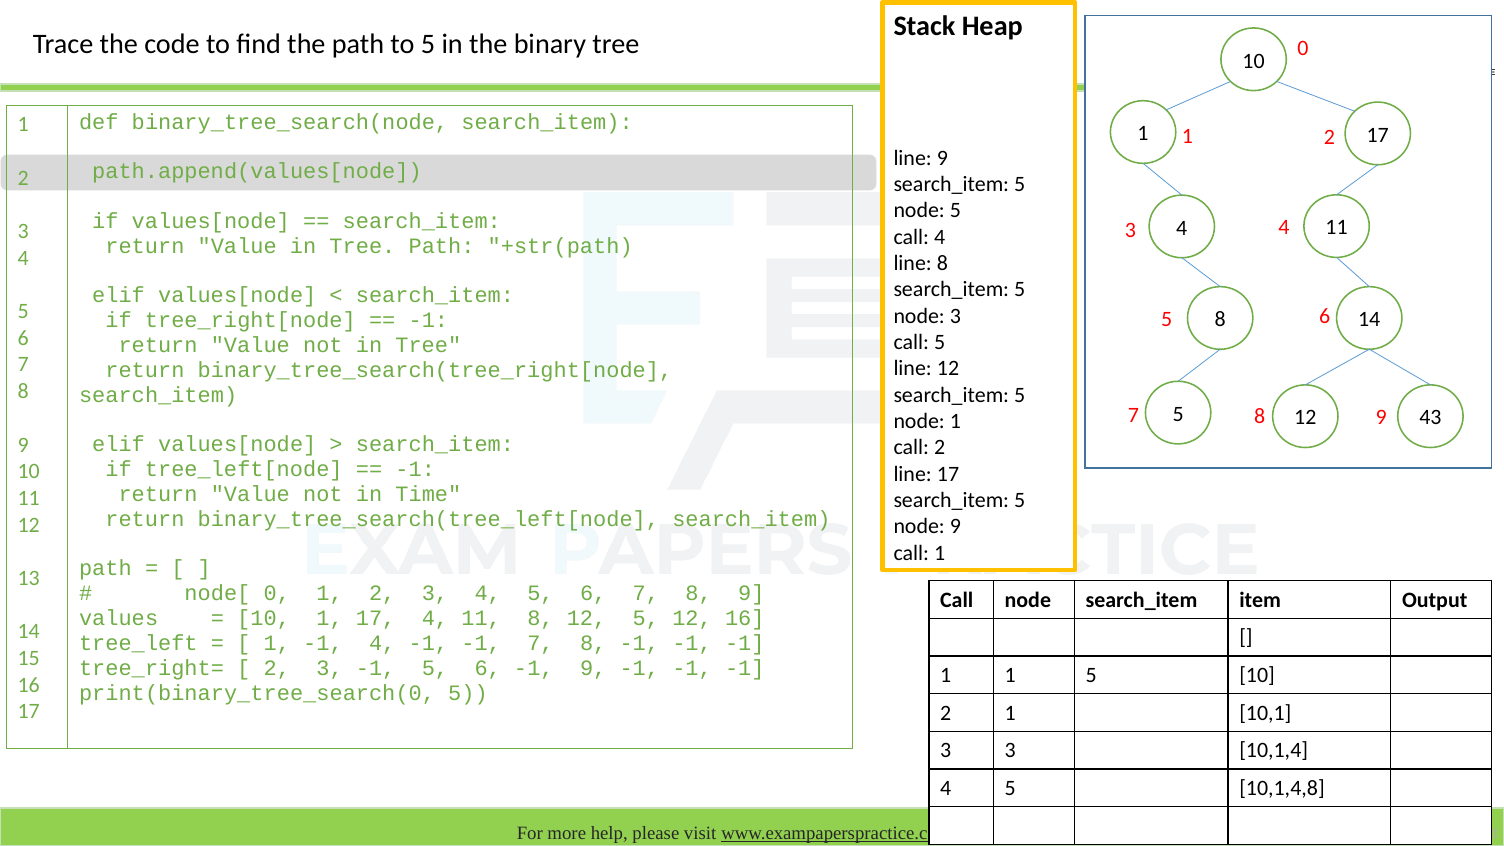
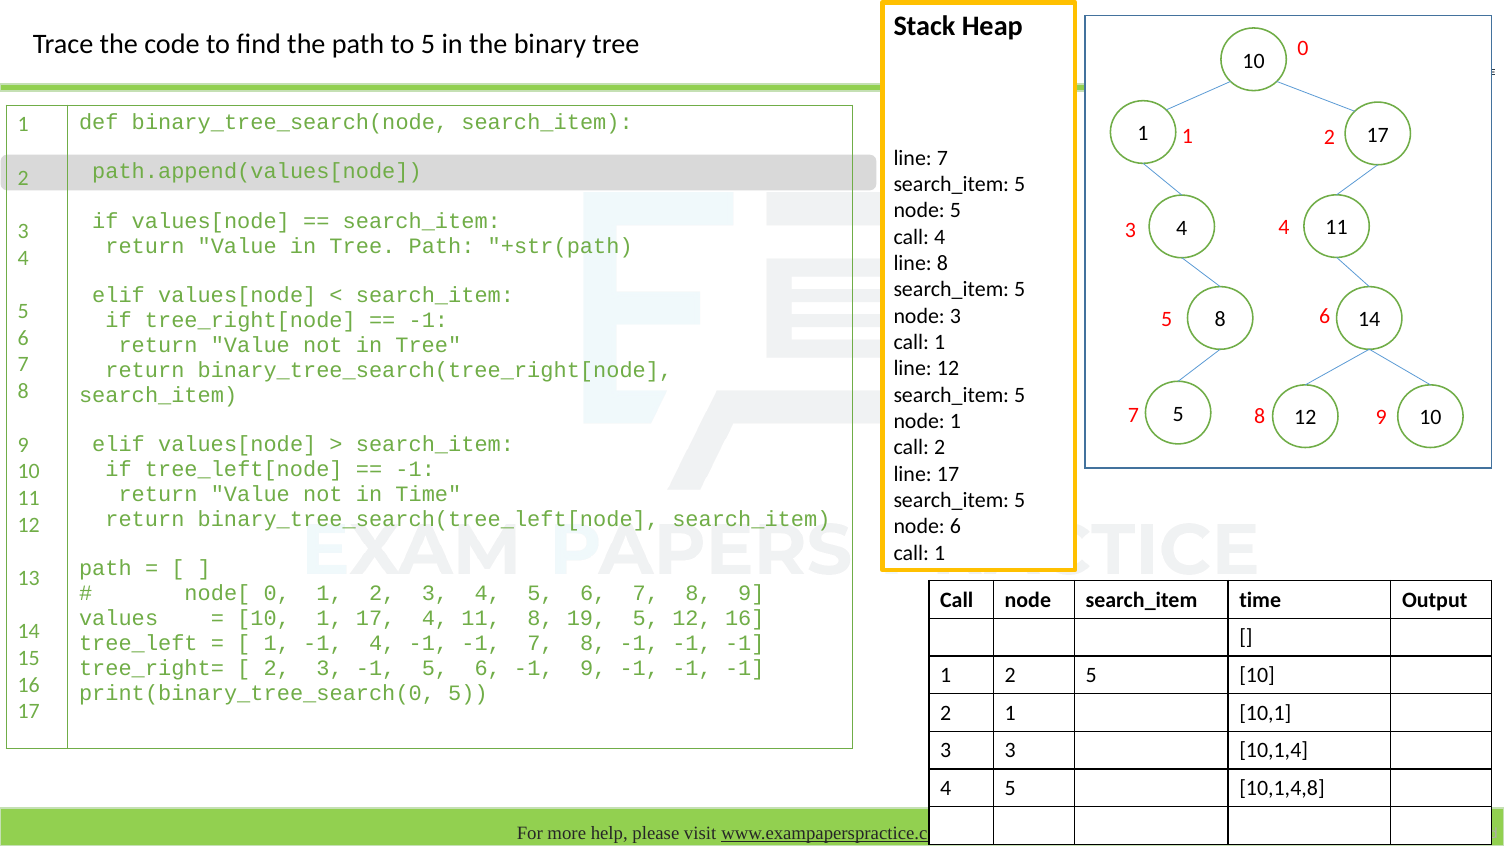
line 9: 9 -> 7
5 at (940, 342): 5 -> 1
43 at (1430, 418): 43 -> 10
node 9: 9 -> 6
search_item item: item -> time
8 12: 12 -> 19
1 at (1010, 675): 1 -> 2
